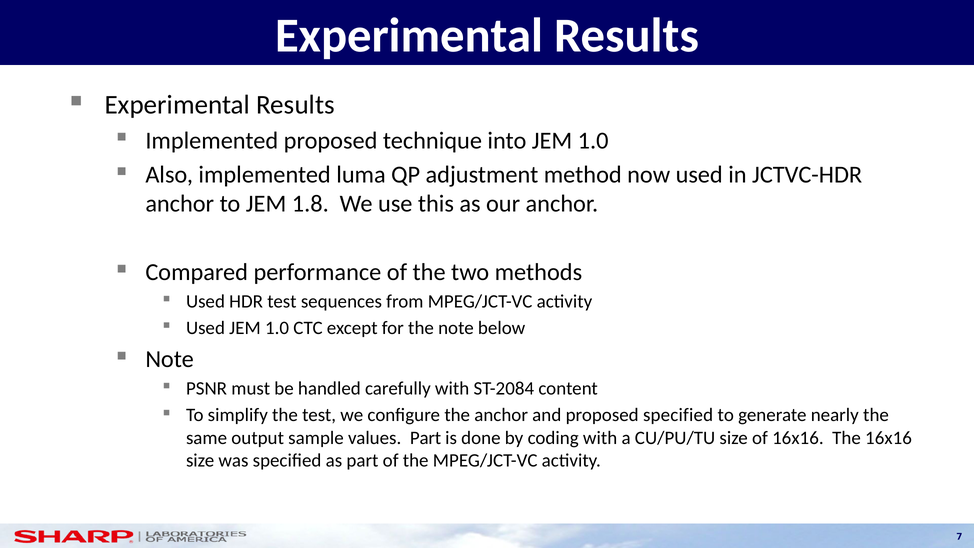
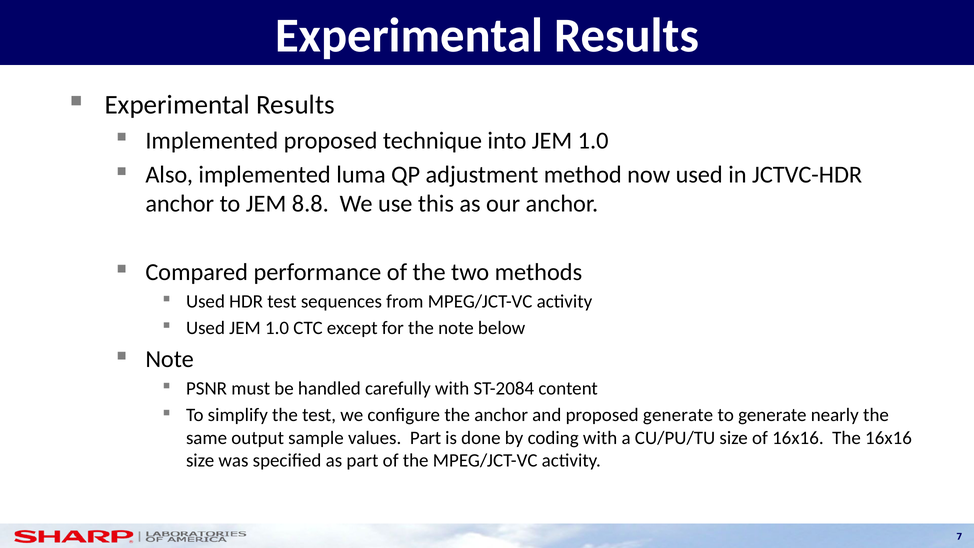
1.8: 1.8 -> 8.8
proposed specified: specified -> generate
